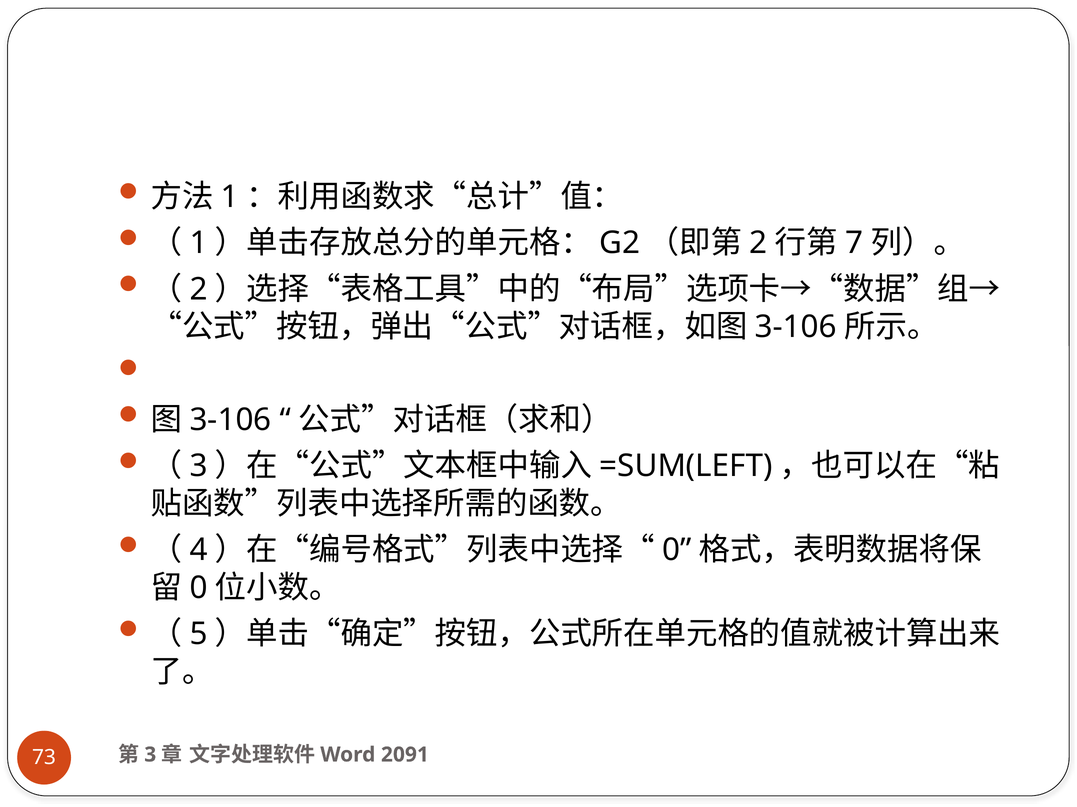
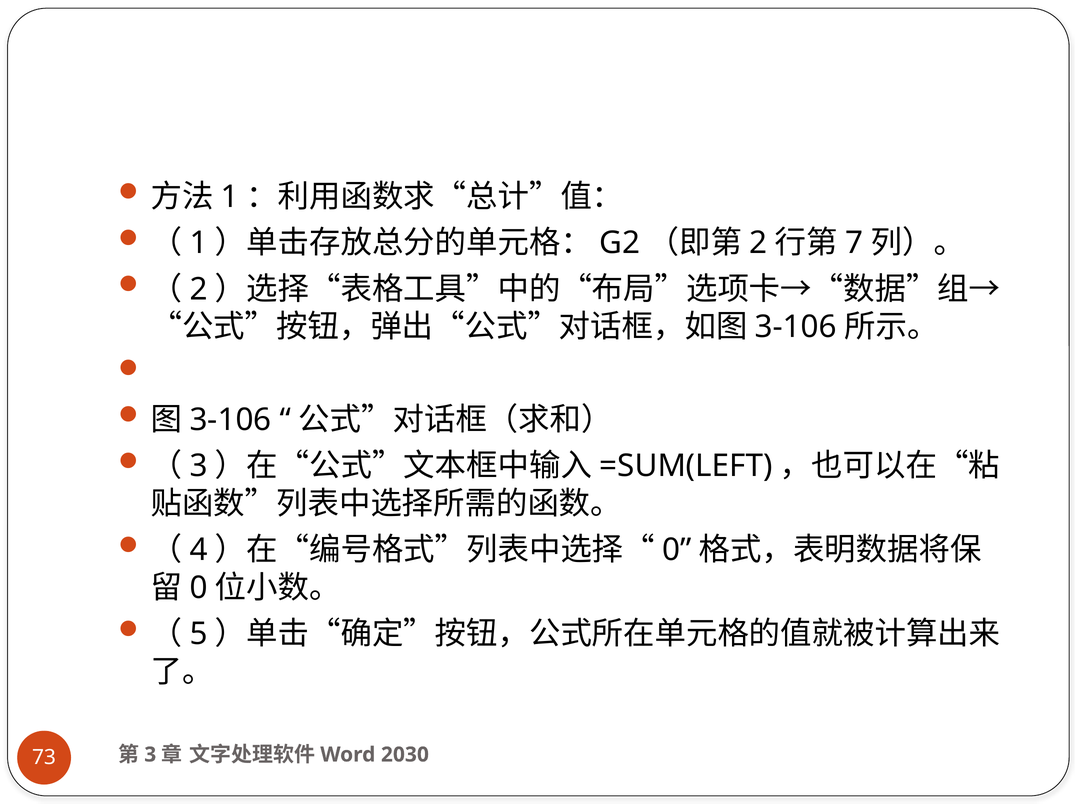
2091: 2091 -> 2030
